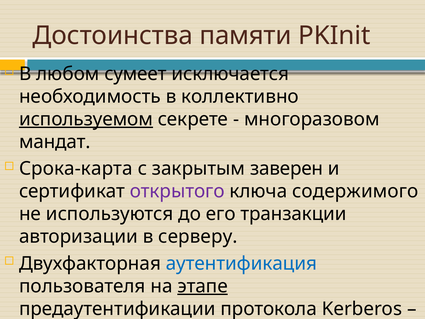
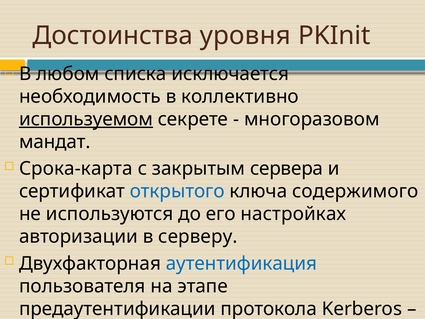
Достоинства памяти: памяти -> уровня
сумеет: сумеет -> списка
заверен: заверен -> сервера
открытого colour: purple -> blue
транзакции: транзакции -> настройках
этапе underline: present -> none
